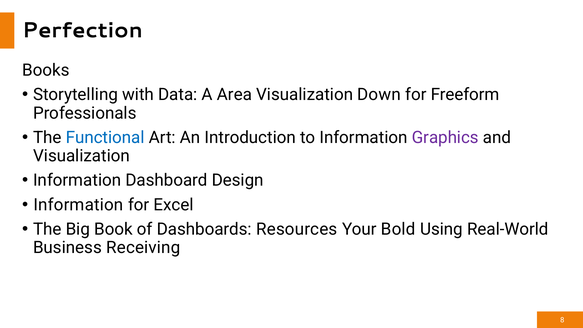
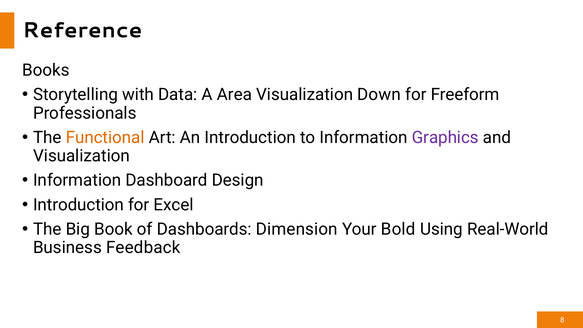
Perfection: Perfection -> Reference
Functional colour: blue -> orange
Information at (78, 205): Information -> Introduction
Resources: Resources -> Dimension
Receiving: Receiving -> Feedback
